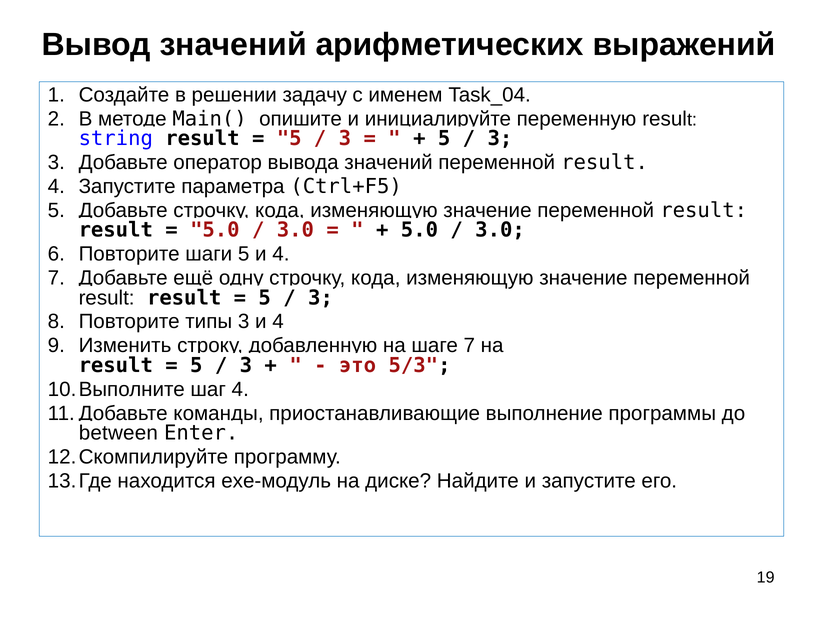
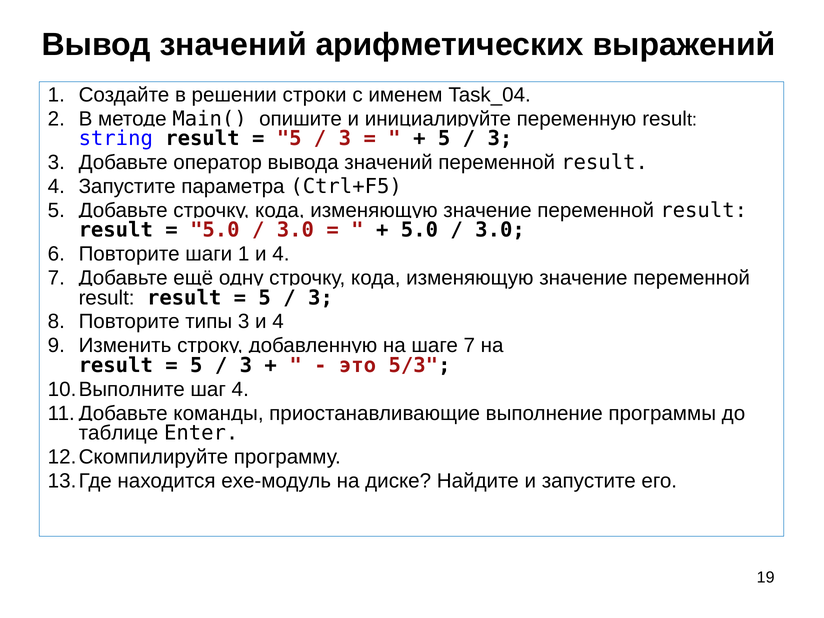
задачу: задачу -> строки
шаги 5: 5 -> 1
between: between -> таблице
